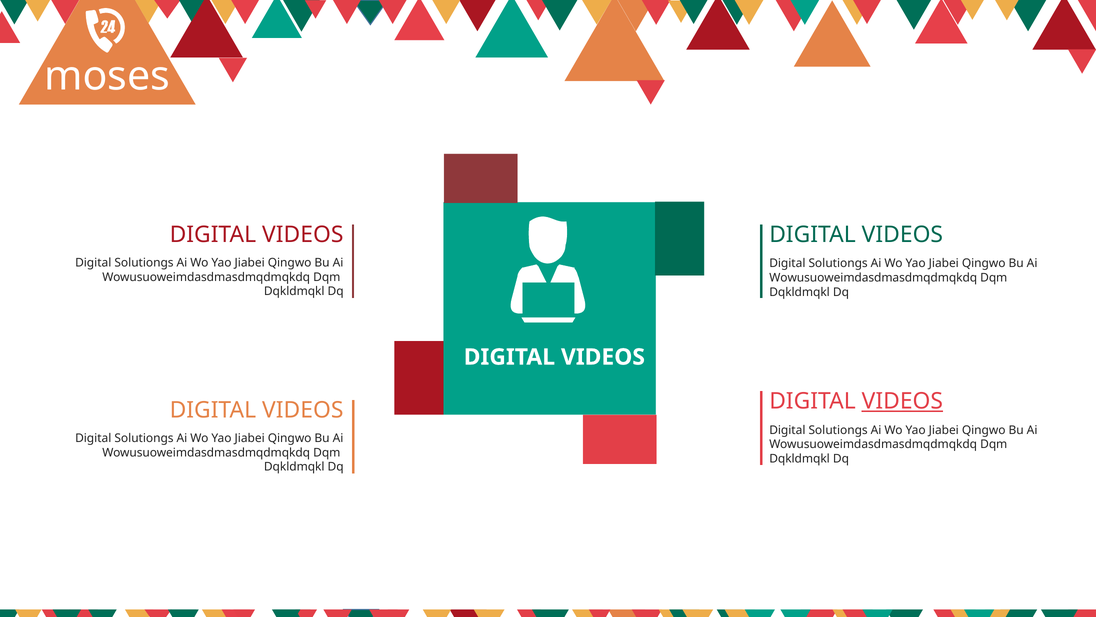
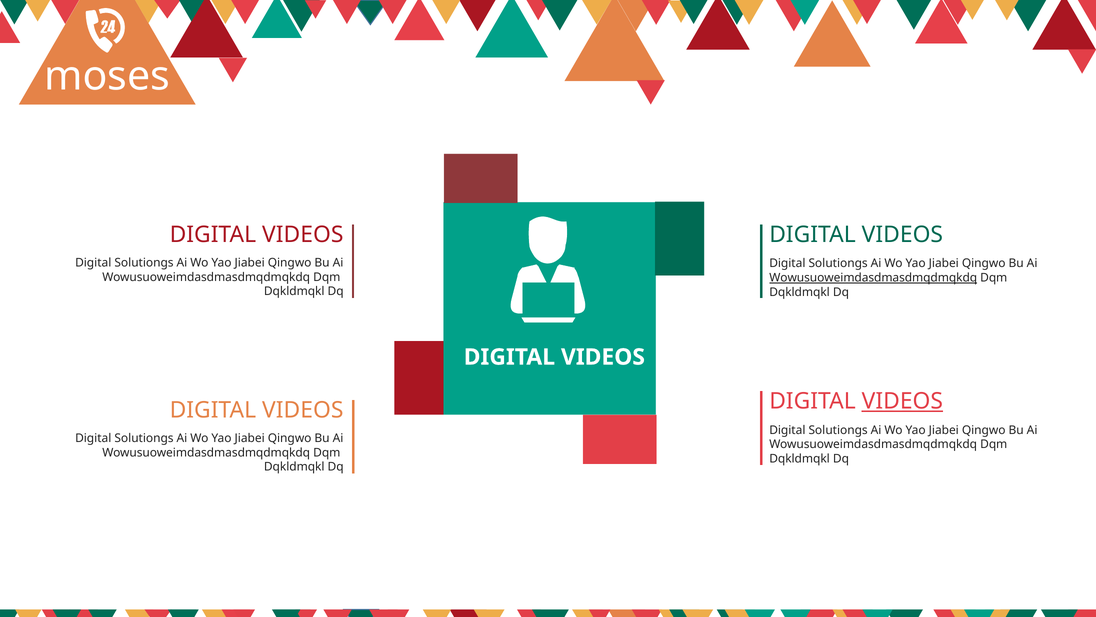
Wowusuoweimdasdmasdmqdmqkdq at (873, 278) underline: none -> present
